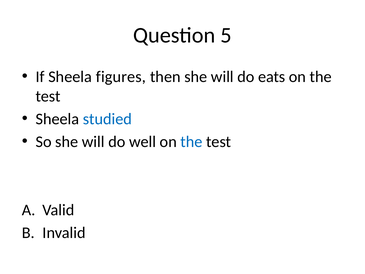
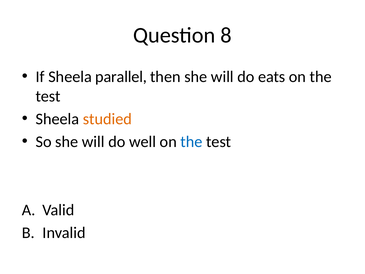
5: 5 -> 8
figures: figures -> parallel
studied colour: blue -> orange
